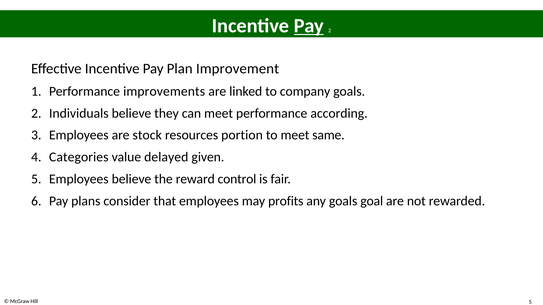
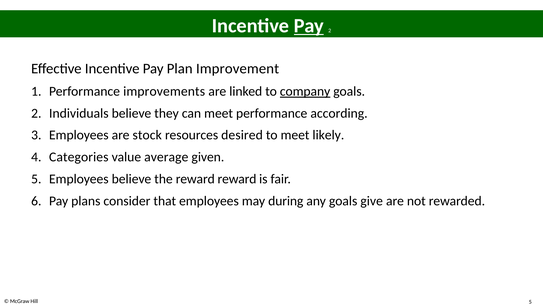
company underline: none -> present
portion: portion -> desired
same: same -> likely
delayed: delayed -> average
reward control: control -> reward
profits: profits -> during
goal: goal -> give
